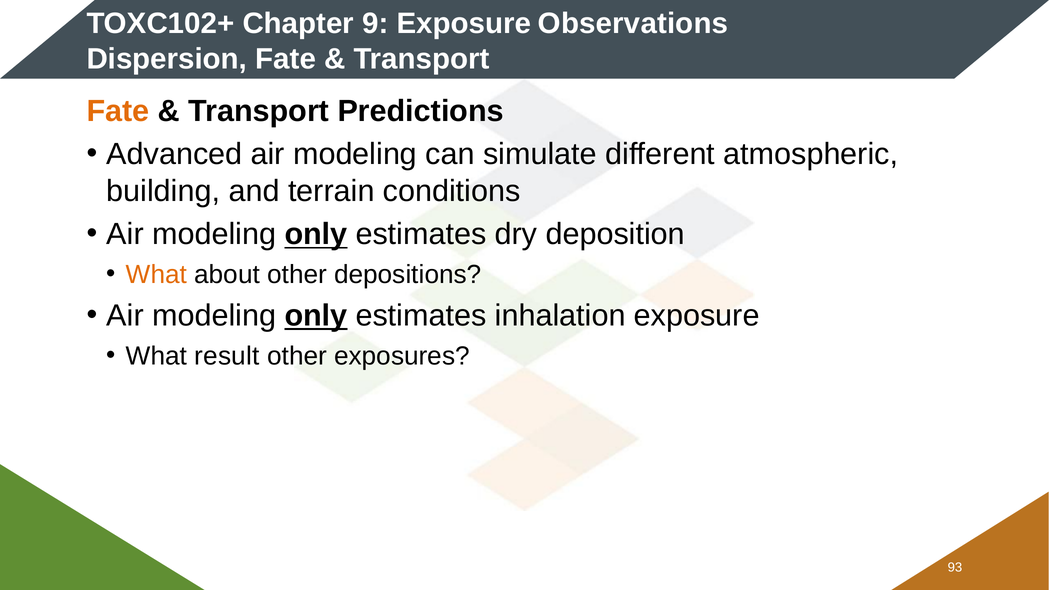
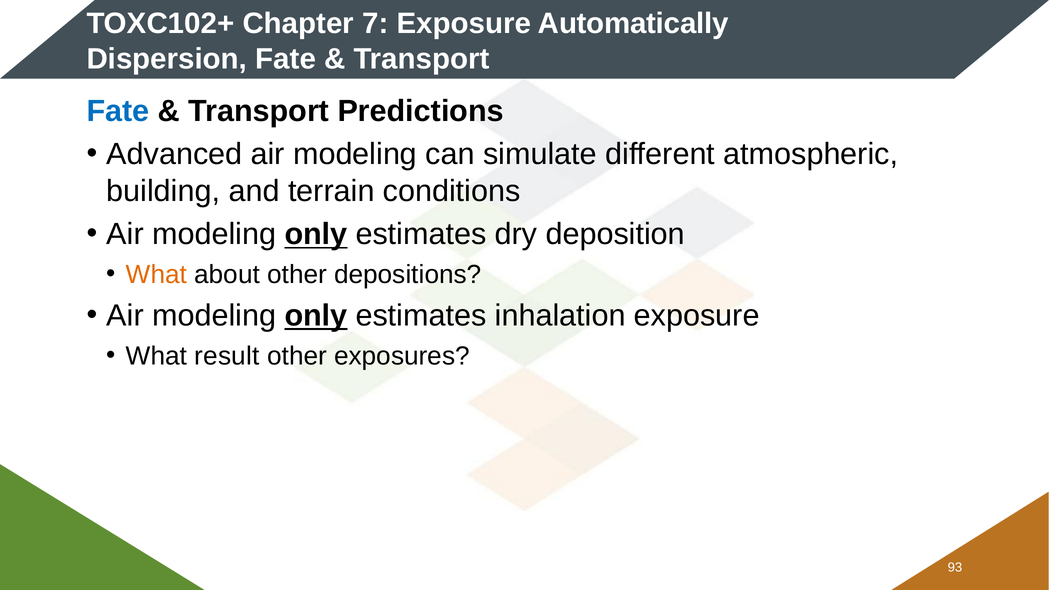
9: 9 -> 7
Observations: Observations -> Automatically
Fate at (118, 111) colour: orange -> blue
